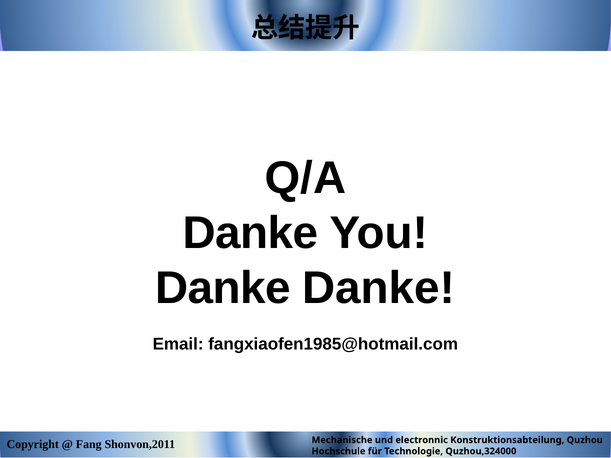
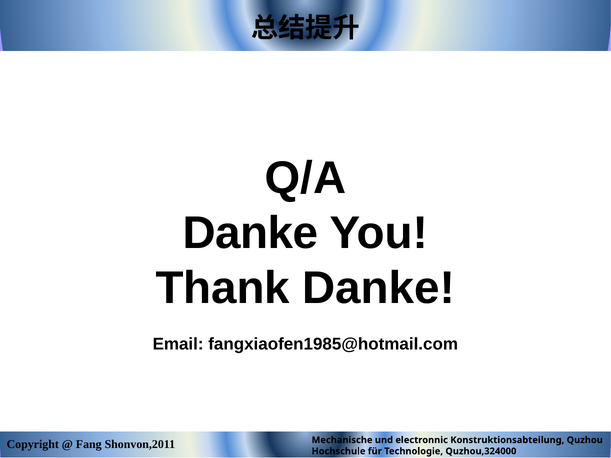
Danke at (223, 288): Danke -> Thank
